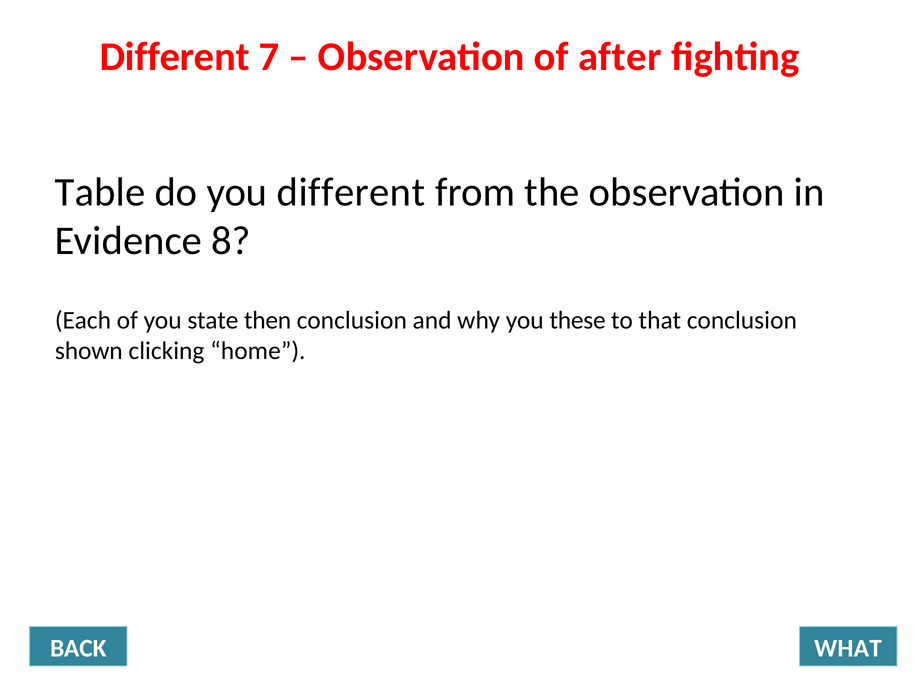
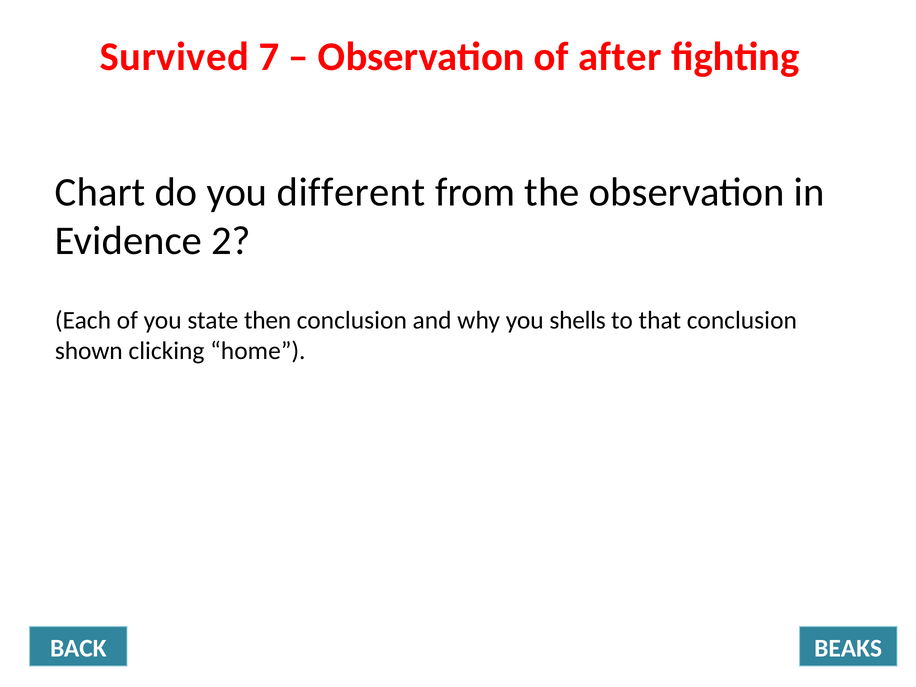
Different at (175, 57): Different -> Survived
Table: Table -> Chart
8: 8 -> 2
these: these -> shells
WHAT: WHAT -> BEAKS
